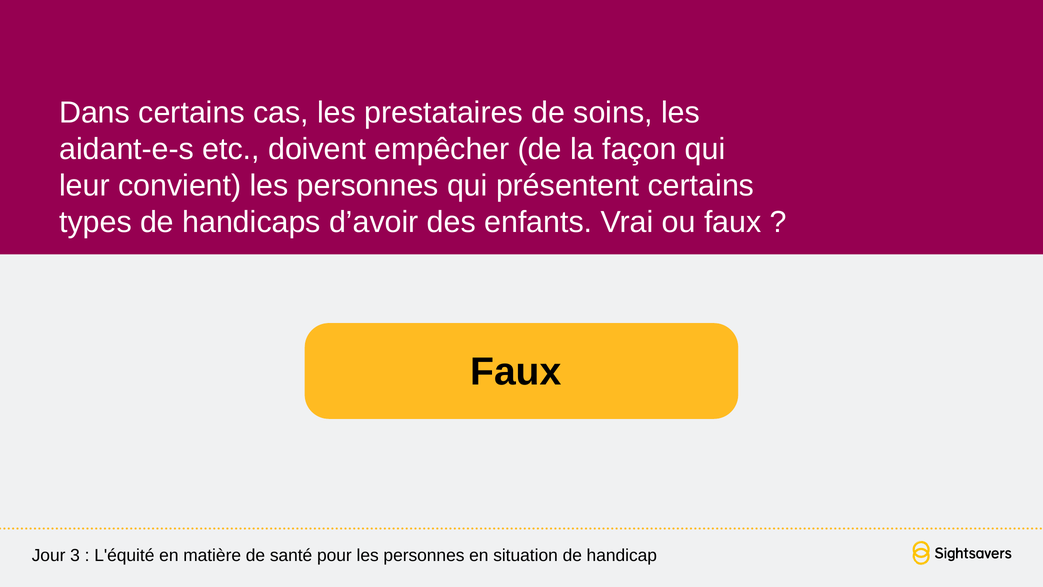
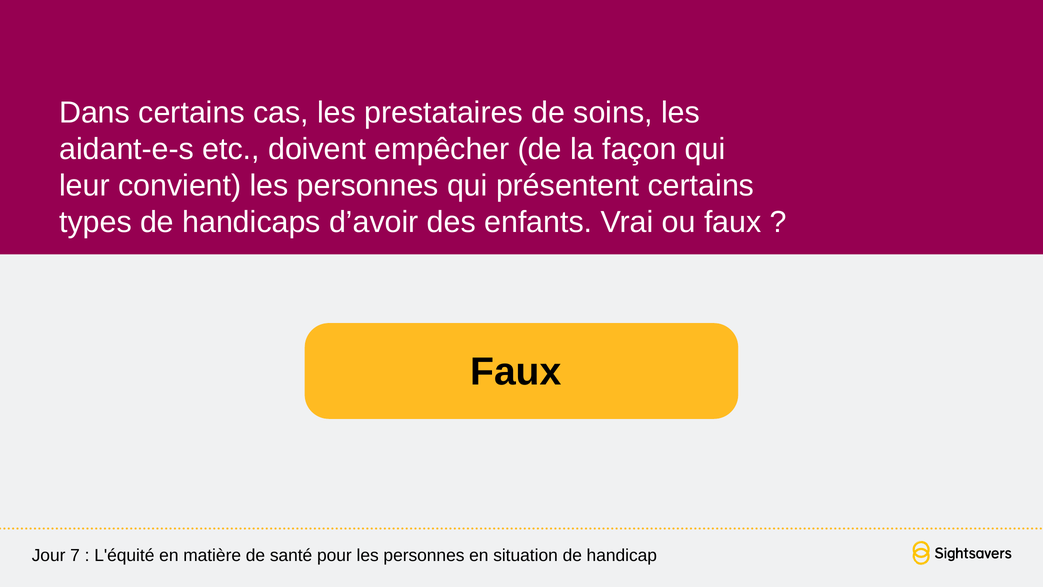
3: 3 -> 7
